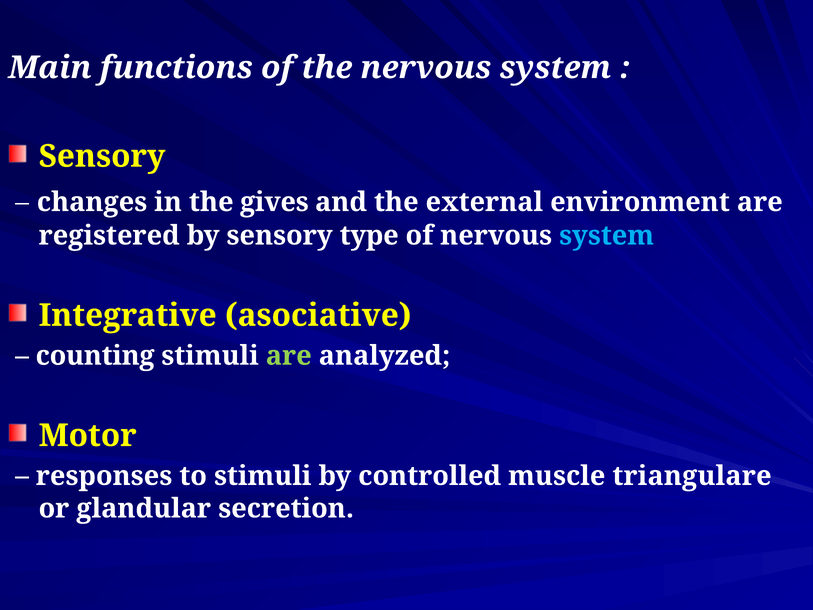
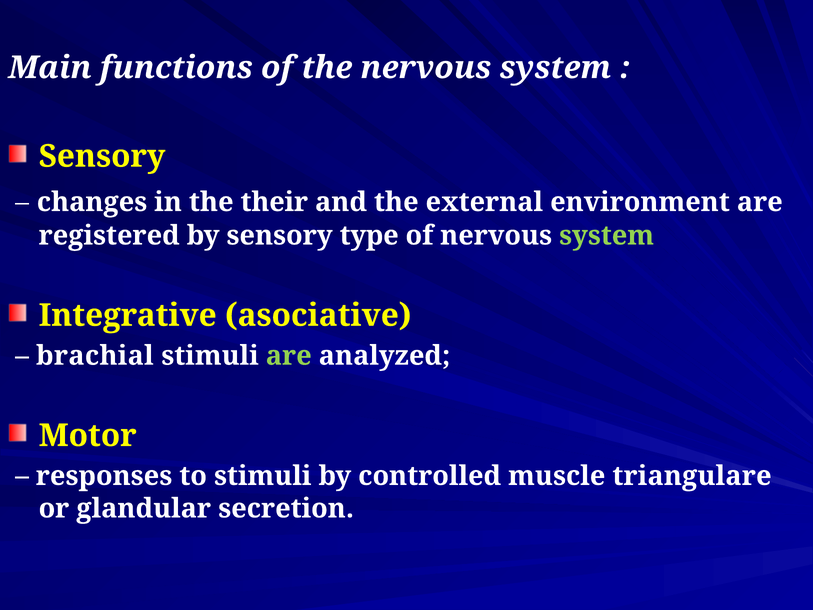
gives: gives -> their
system at (607, 235) colour: light blue -> light green
counting: counting -> brachial
